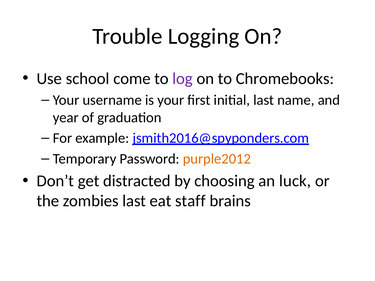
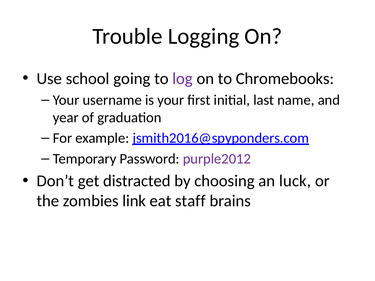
come: come -> going
purple2012 colour: orange -> purple
zombies last: last -> link
